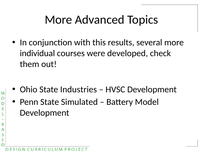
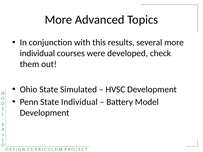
Industries: Industries -> Simulated
State Simulated: Simulated -> Individual
